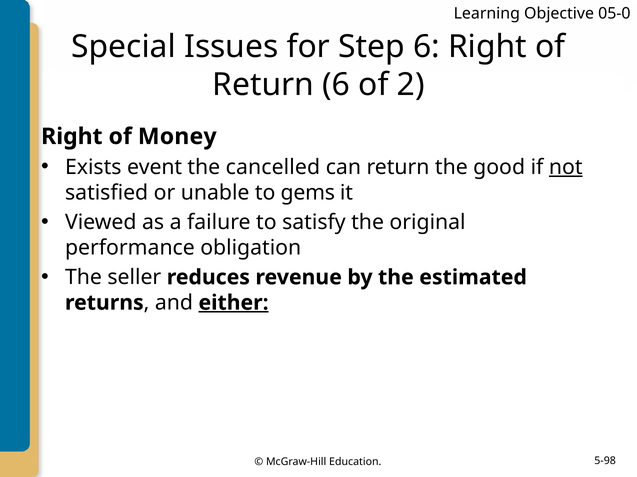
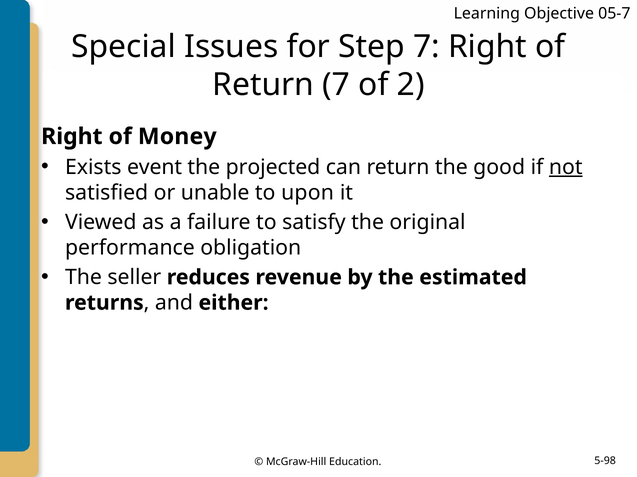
05-0: 05-0 -> 05-7
Step 6: 6 -> 7
Return 6: 6 -> 7
cancelled: cancelled -> projected
gems: gems -> upon
either underline: present -> none
